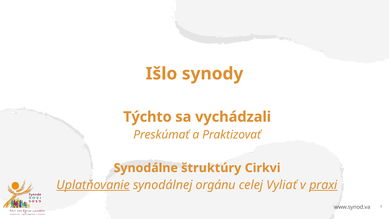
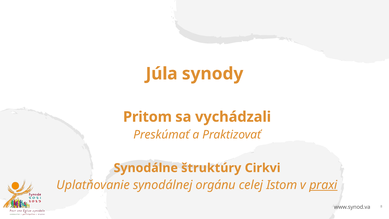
Išlo: Išlo -> Júla
Týchto: Týchto -> Pritom
Uplatňovanie underline: present -> none
Vyliať: Vyliať -> Istom
